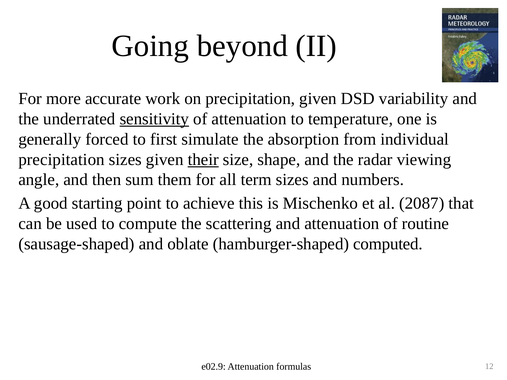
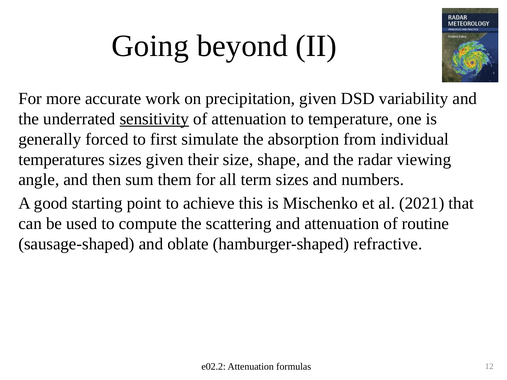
precipitation at (62, 160): precipitation -> temperatures
their underline: present -> none
2087: 2087 -> 2021
computed: computed -> refractive
e02.9: e02.9 -> e02.2
